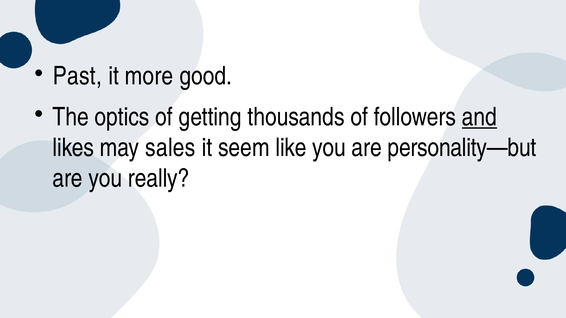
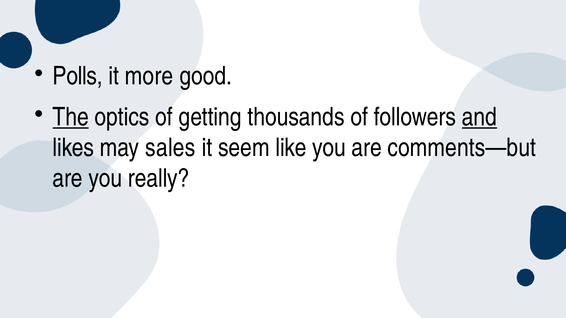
Past: Past -> Polls
The underline: none -> present
personality—but: personality—but -> comments—but
